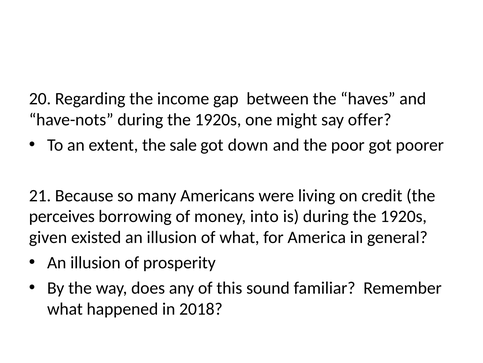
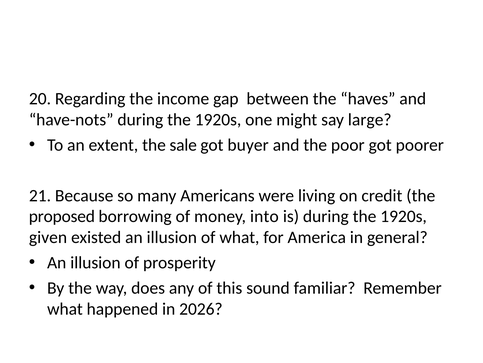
offer: offer -> large
down: down -> buyer
perceives: perceives -> proposed
2018: 2018 -> 2026
